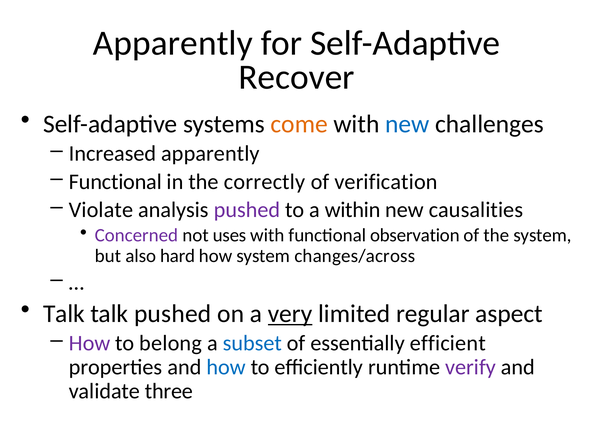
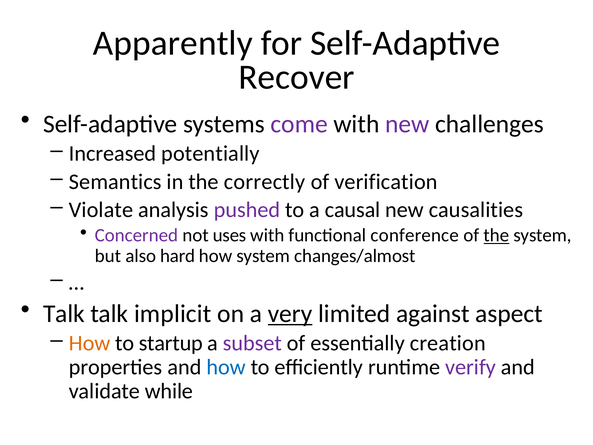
come colour: orange -> purple
new at (407, 124) colour: blue -> purple
Increased apparently: apparently -> potentially
Functional at (115, 182): Functional -> Semantics
within: within -> causal
observation: observation -> conference
the at (496, 235) underline: none -> present
changes/across: changes/across -> changes/almost
talk pushed: pushed -> implicit
regular: regular -> against
How at (90, 343) colour: purple -> orange
belong: belong -> startup
subset colour: blue -> purple
efficient: efficient -> creation
three: three -> while
